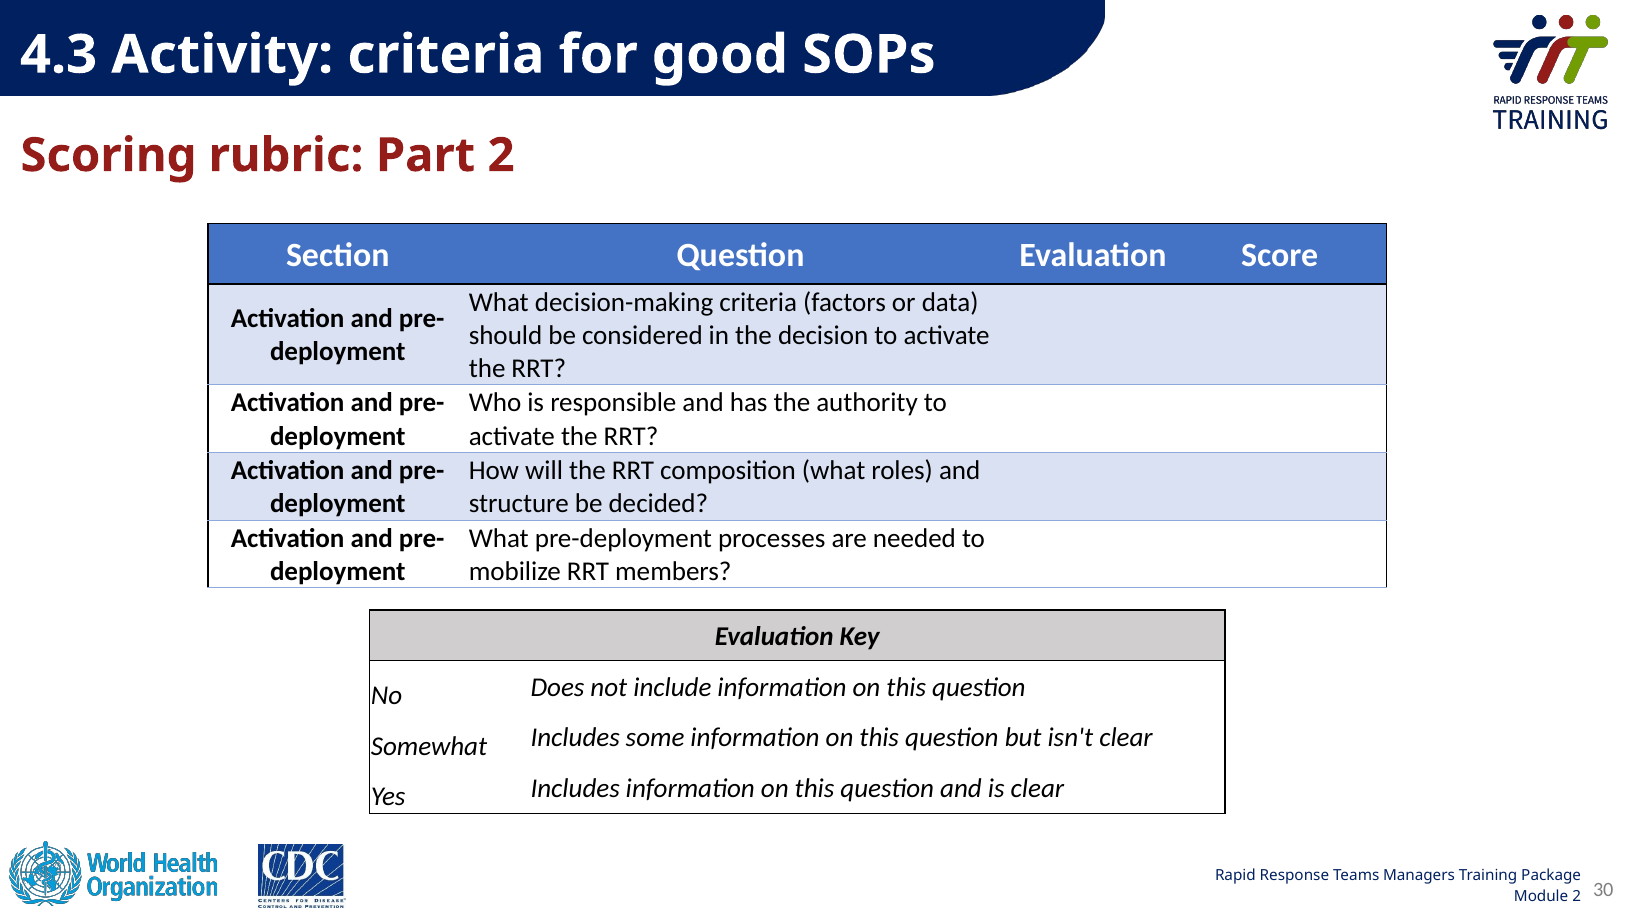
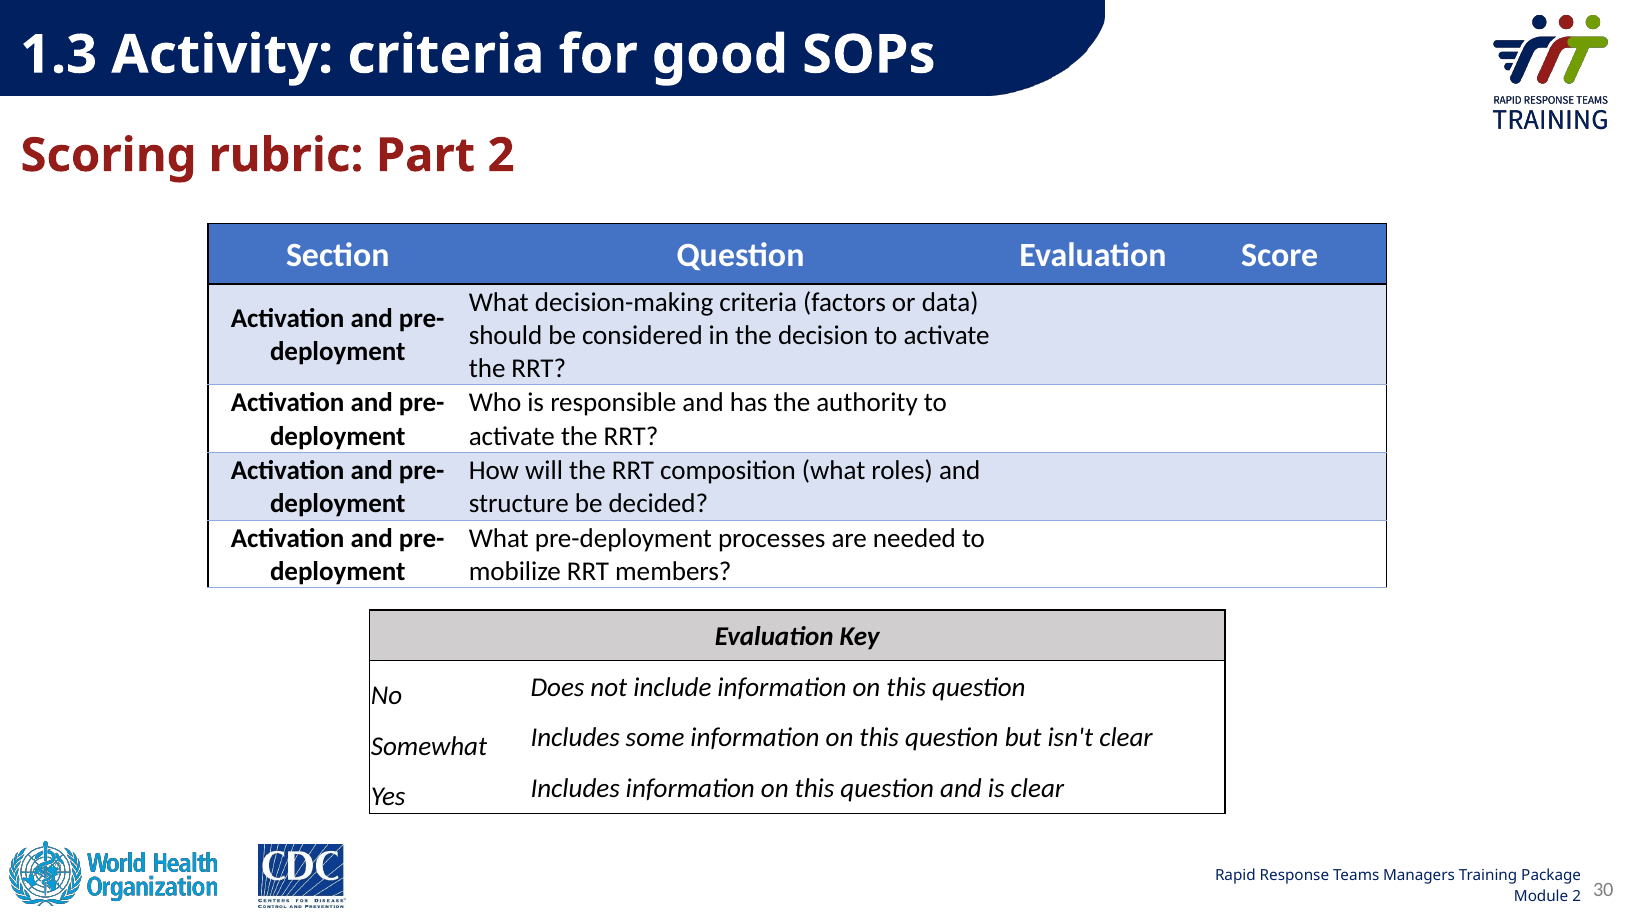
4.3: 4.3 -> 1.3
